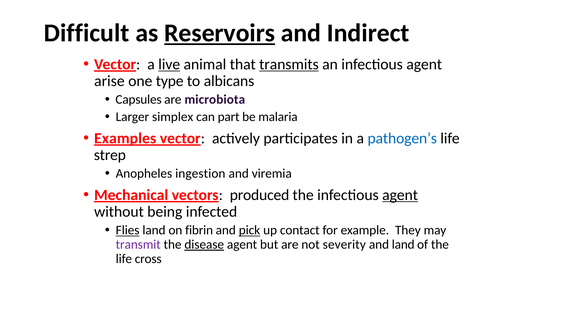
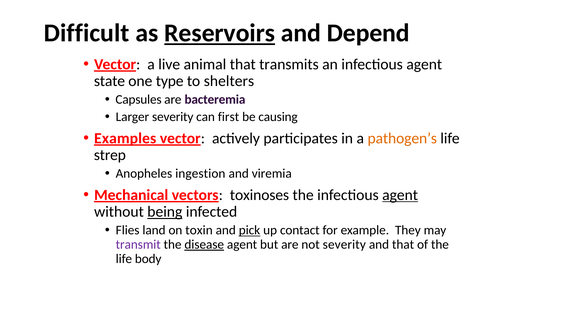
Indirect: Indirect -> Depend
live underline: present -> none
transmits underline: present -> none
arise: arise -> state
albicans: albicans -> shelters
microbiota: microbiota -> bacteremia
Larger simplex: simplex -> severity
part: part -> first
malaria: malaria -> causing
pathogen’s colour: blue -> orange
produced: produced -> toxinoses
being underline: none -> present
Flies underline: present -> none
fibrin: fibrin -> toxin
and land: land -> that
cross: cross -> body
